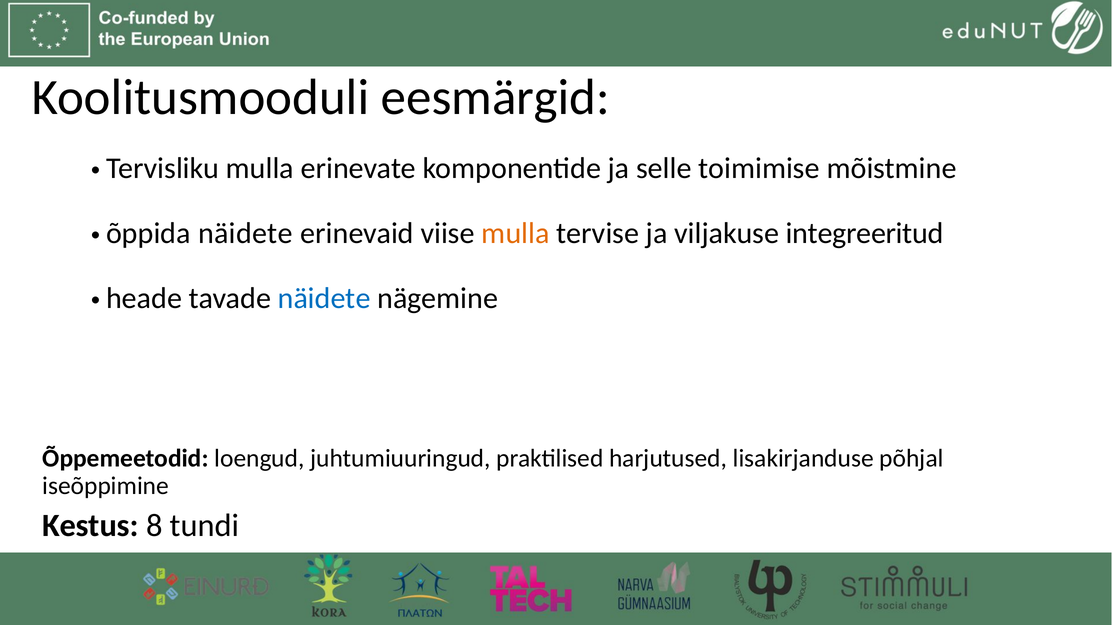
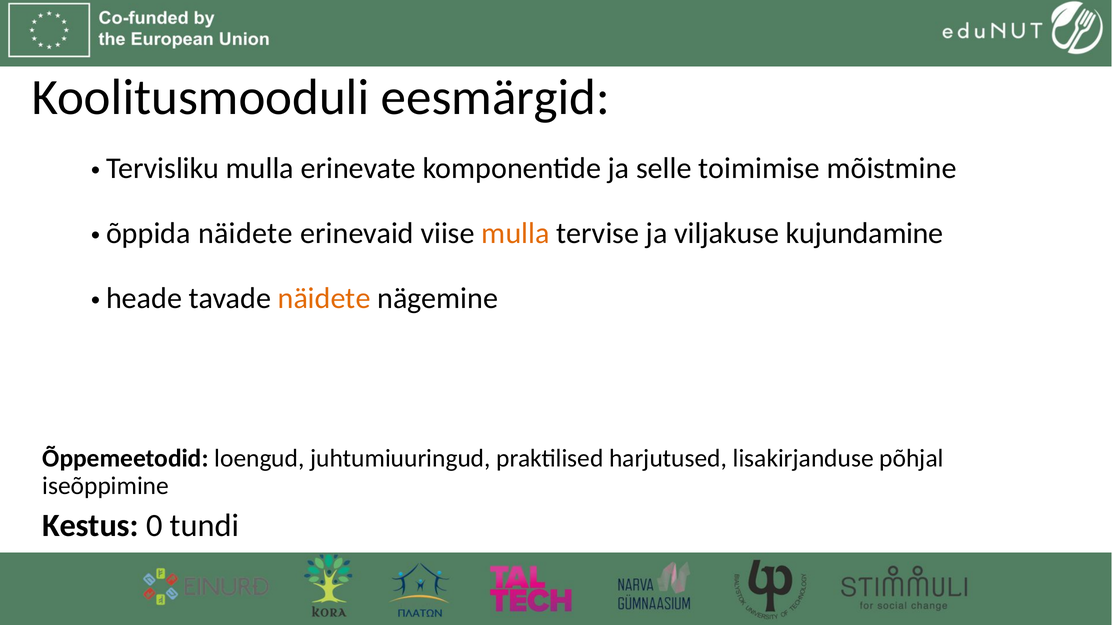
integreeritud: integreeritud -> kujundamine
näidete at (324, 299) colour: blue -> orange
8: 8 -> 0
